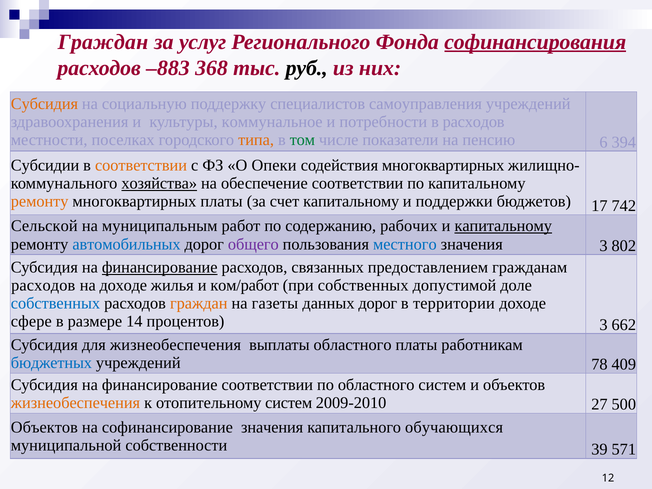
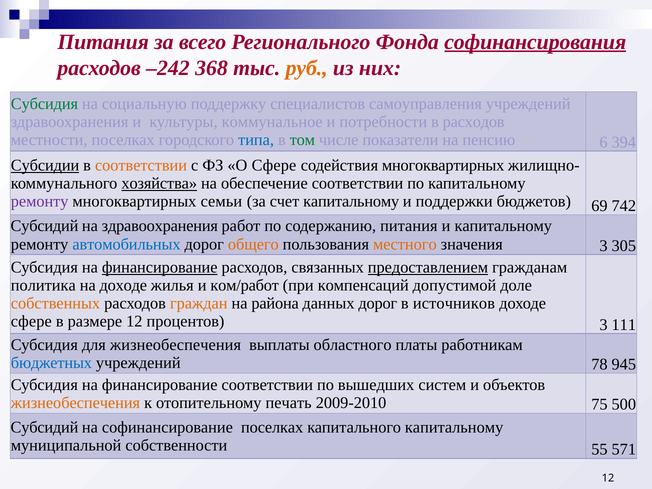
Граждан at (103, 42): Граждан -> Питания
услуг: услуг -> всего
–883: –883 -> –242
руб colour: black -> orange
Субсидия at (44, 104) colour: orange -> green
типа colour: orange -> blue
Субсидии underline: none -> present
О Опеки: Опеки -> Сфере
ремонту at (40, 201) colour: orange -> purple
многоквартирных платы: платы -> семьи
17: 17 -> 69
Сельской at (44, 226): Сельской -> Субсидий
на муниципальным: муниципальным -> здравоохранения
содержанию рабочих: рабочих -> питания
капитальному at (503, 226) underline: present -> none
общего colour: purple -> orange
местного colour: blue -> orange
802: 802 -> 305
предоставлением underline: none -> present
расходов at (43, 285): расходов -> политика
при собственных: собственных -> компенсаций
собственных at (55, 304) colour: blue -> orange
газеты: газеты -> района
территории: территории -> источников
размере 14: 14 -> 12
662: 662 -> 111
409: 409 -> 945
по областного: областного -> вышедших
отопительному систем: систем -> печать
27: 27 -> 75
Объектов at (44, 427): Объектов -> Субсидий
софинансирование значения: значения -> поселках
капитального обучающихся: обучающихся -> капитальному
39: 39 -> 55
